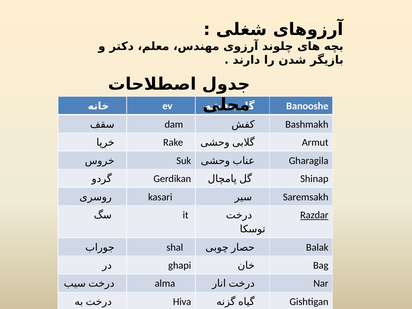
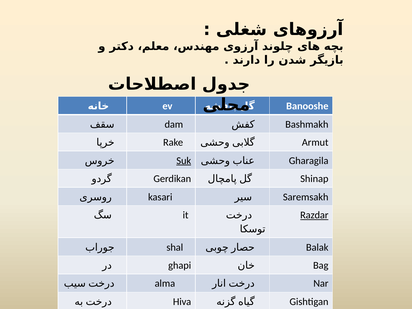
Suk underline: none -> present
